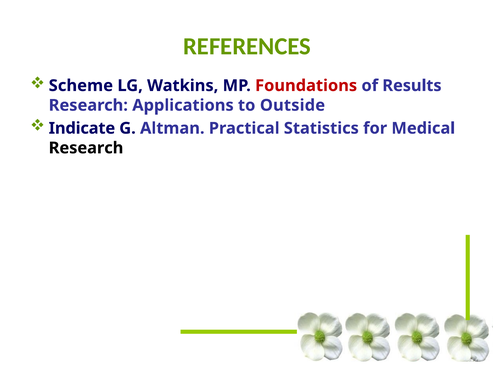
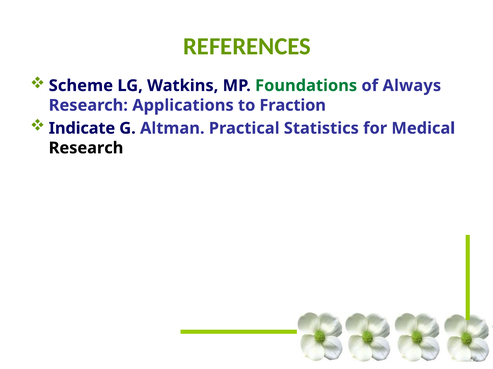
Foundations colour: red -> green
Results: Results -> Always
Outside: Outside -> Fraction
